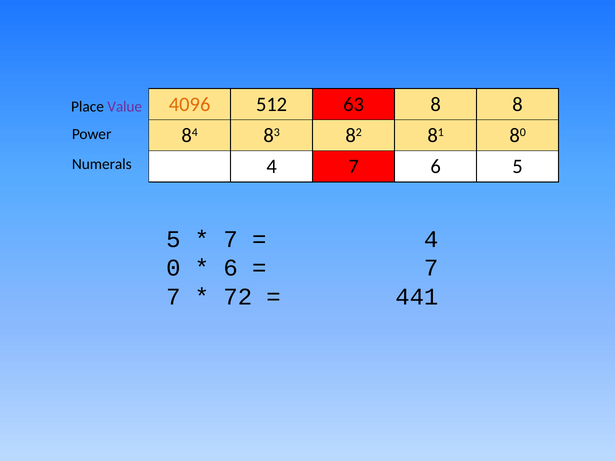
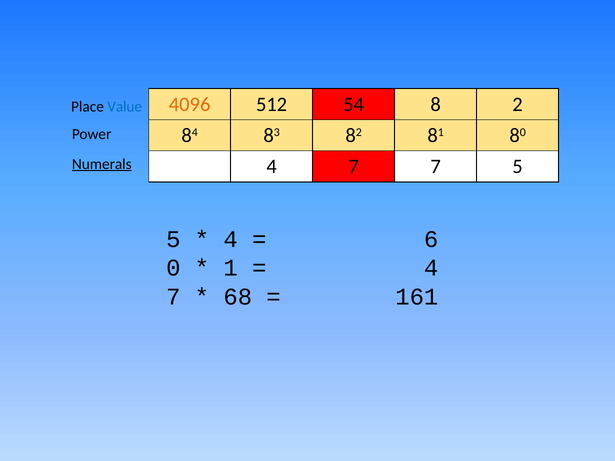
63: 63 -> 54
8 8: 8 -> 2
Value colour: purple -> blue
Numerals underline: none -> present
7 6: 6 -> 7
7 at (231, 239): 7 -> 4
4 at (431, 239): 4 -> 6
6 at (231, 268): 6 -> 1
7 at (431, 268): 7 -> 4
72: 72 -> 68
441: 441 -> 161
